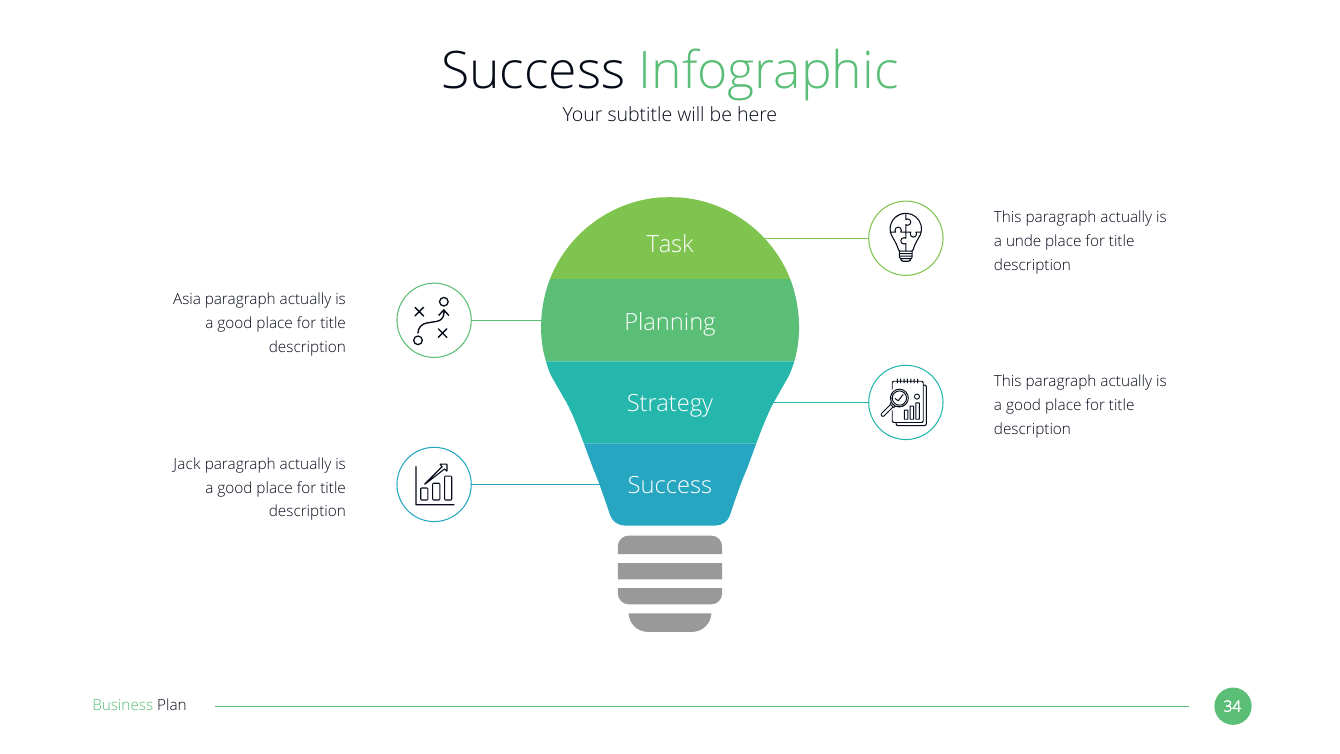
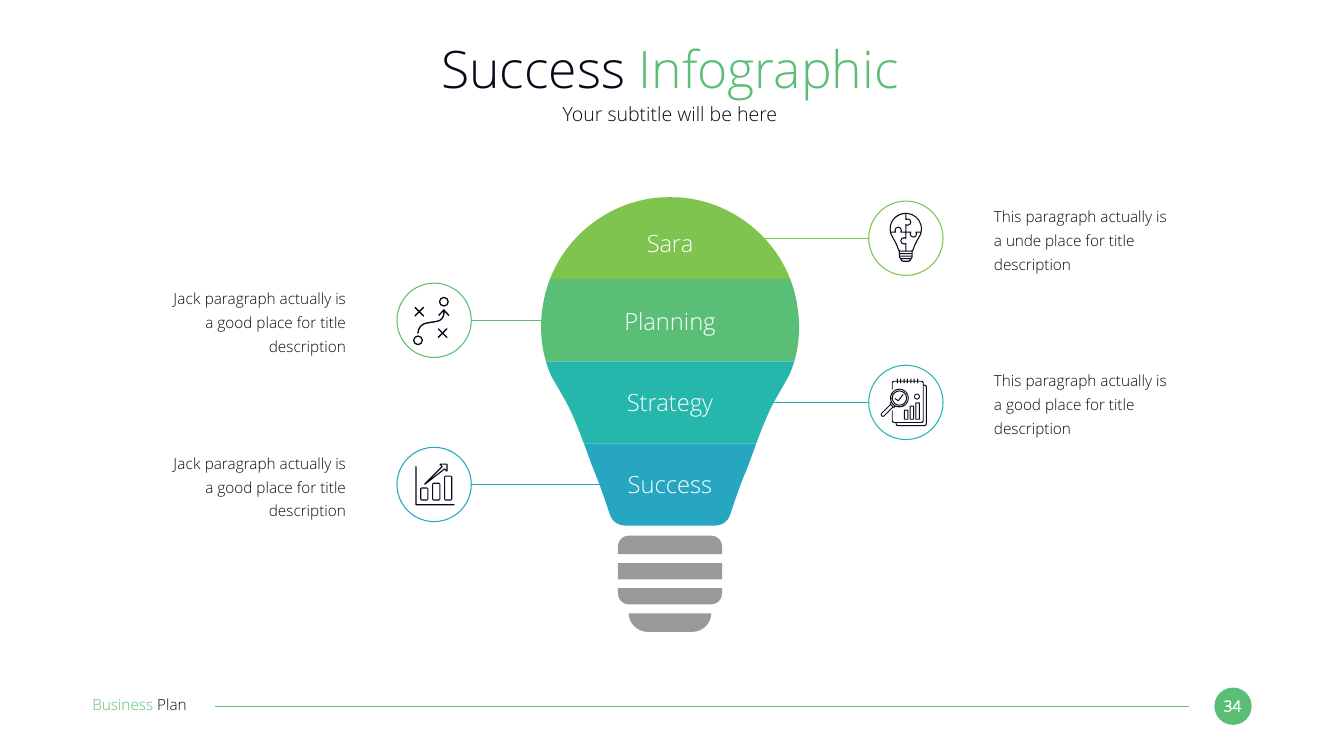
Task: Task -> Sara
Asia at (187, 300): Asia -> Jack
